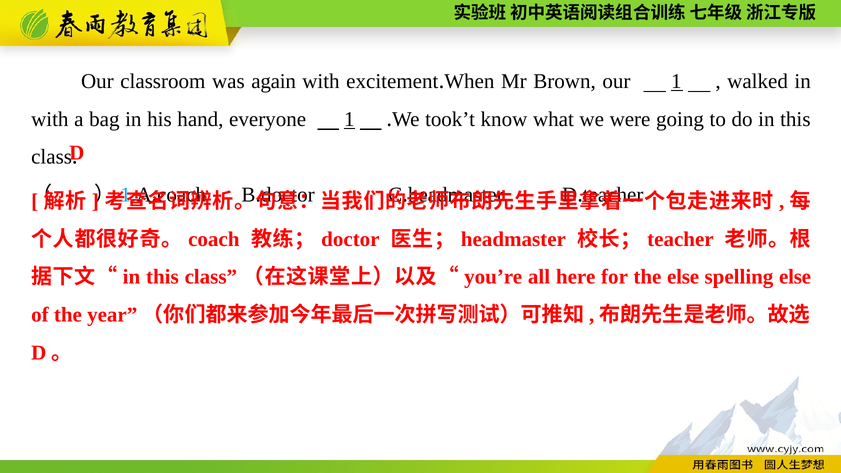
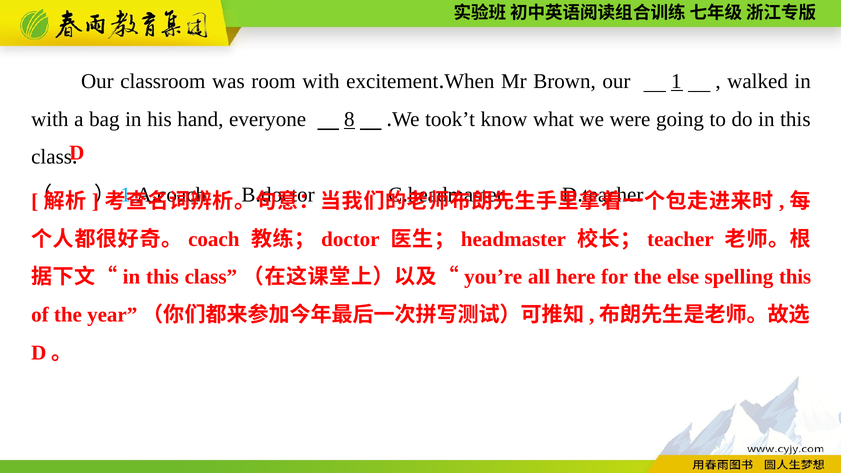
again: again -> room
everyone 1: 1 -> 8
spelling else: else -> this
